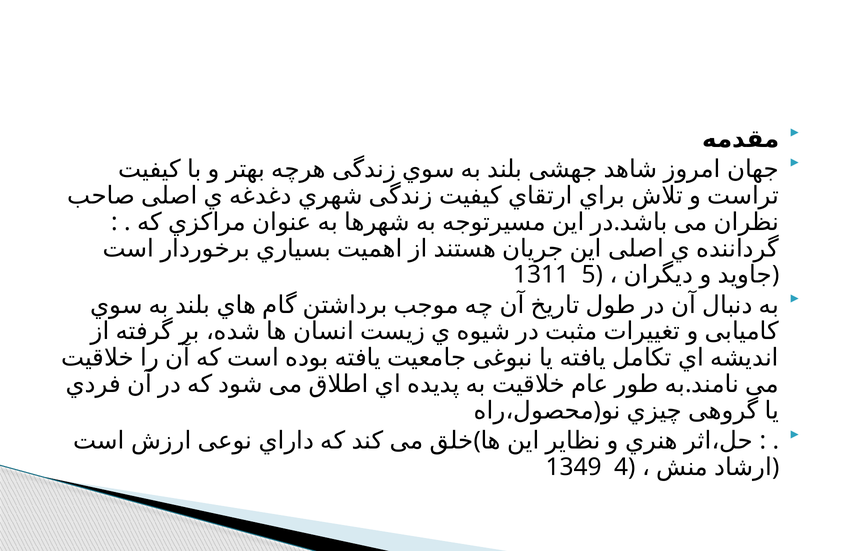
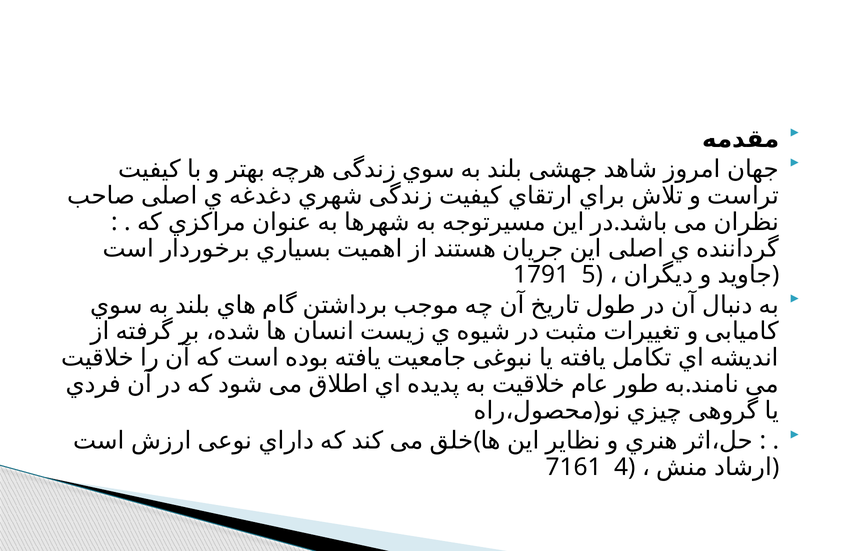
1311: 1311 -> 1791
1349: 1349 -> 7161
